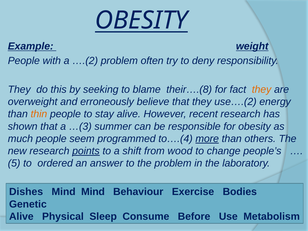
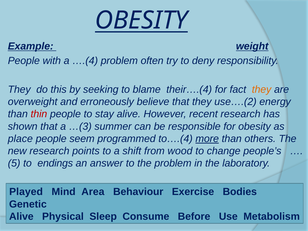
….(2: ….(2 -> ….(4
their….(8: their….(8 -> their….(4
thin colour: orange -> red
much: much -> place
points underline: present -> none
ordered: ordered -> endings
Dishes: Dishes -> Played
Mind Mind: Mind -> Area
